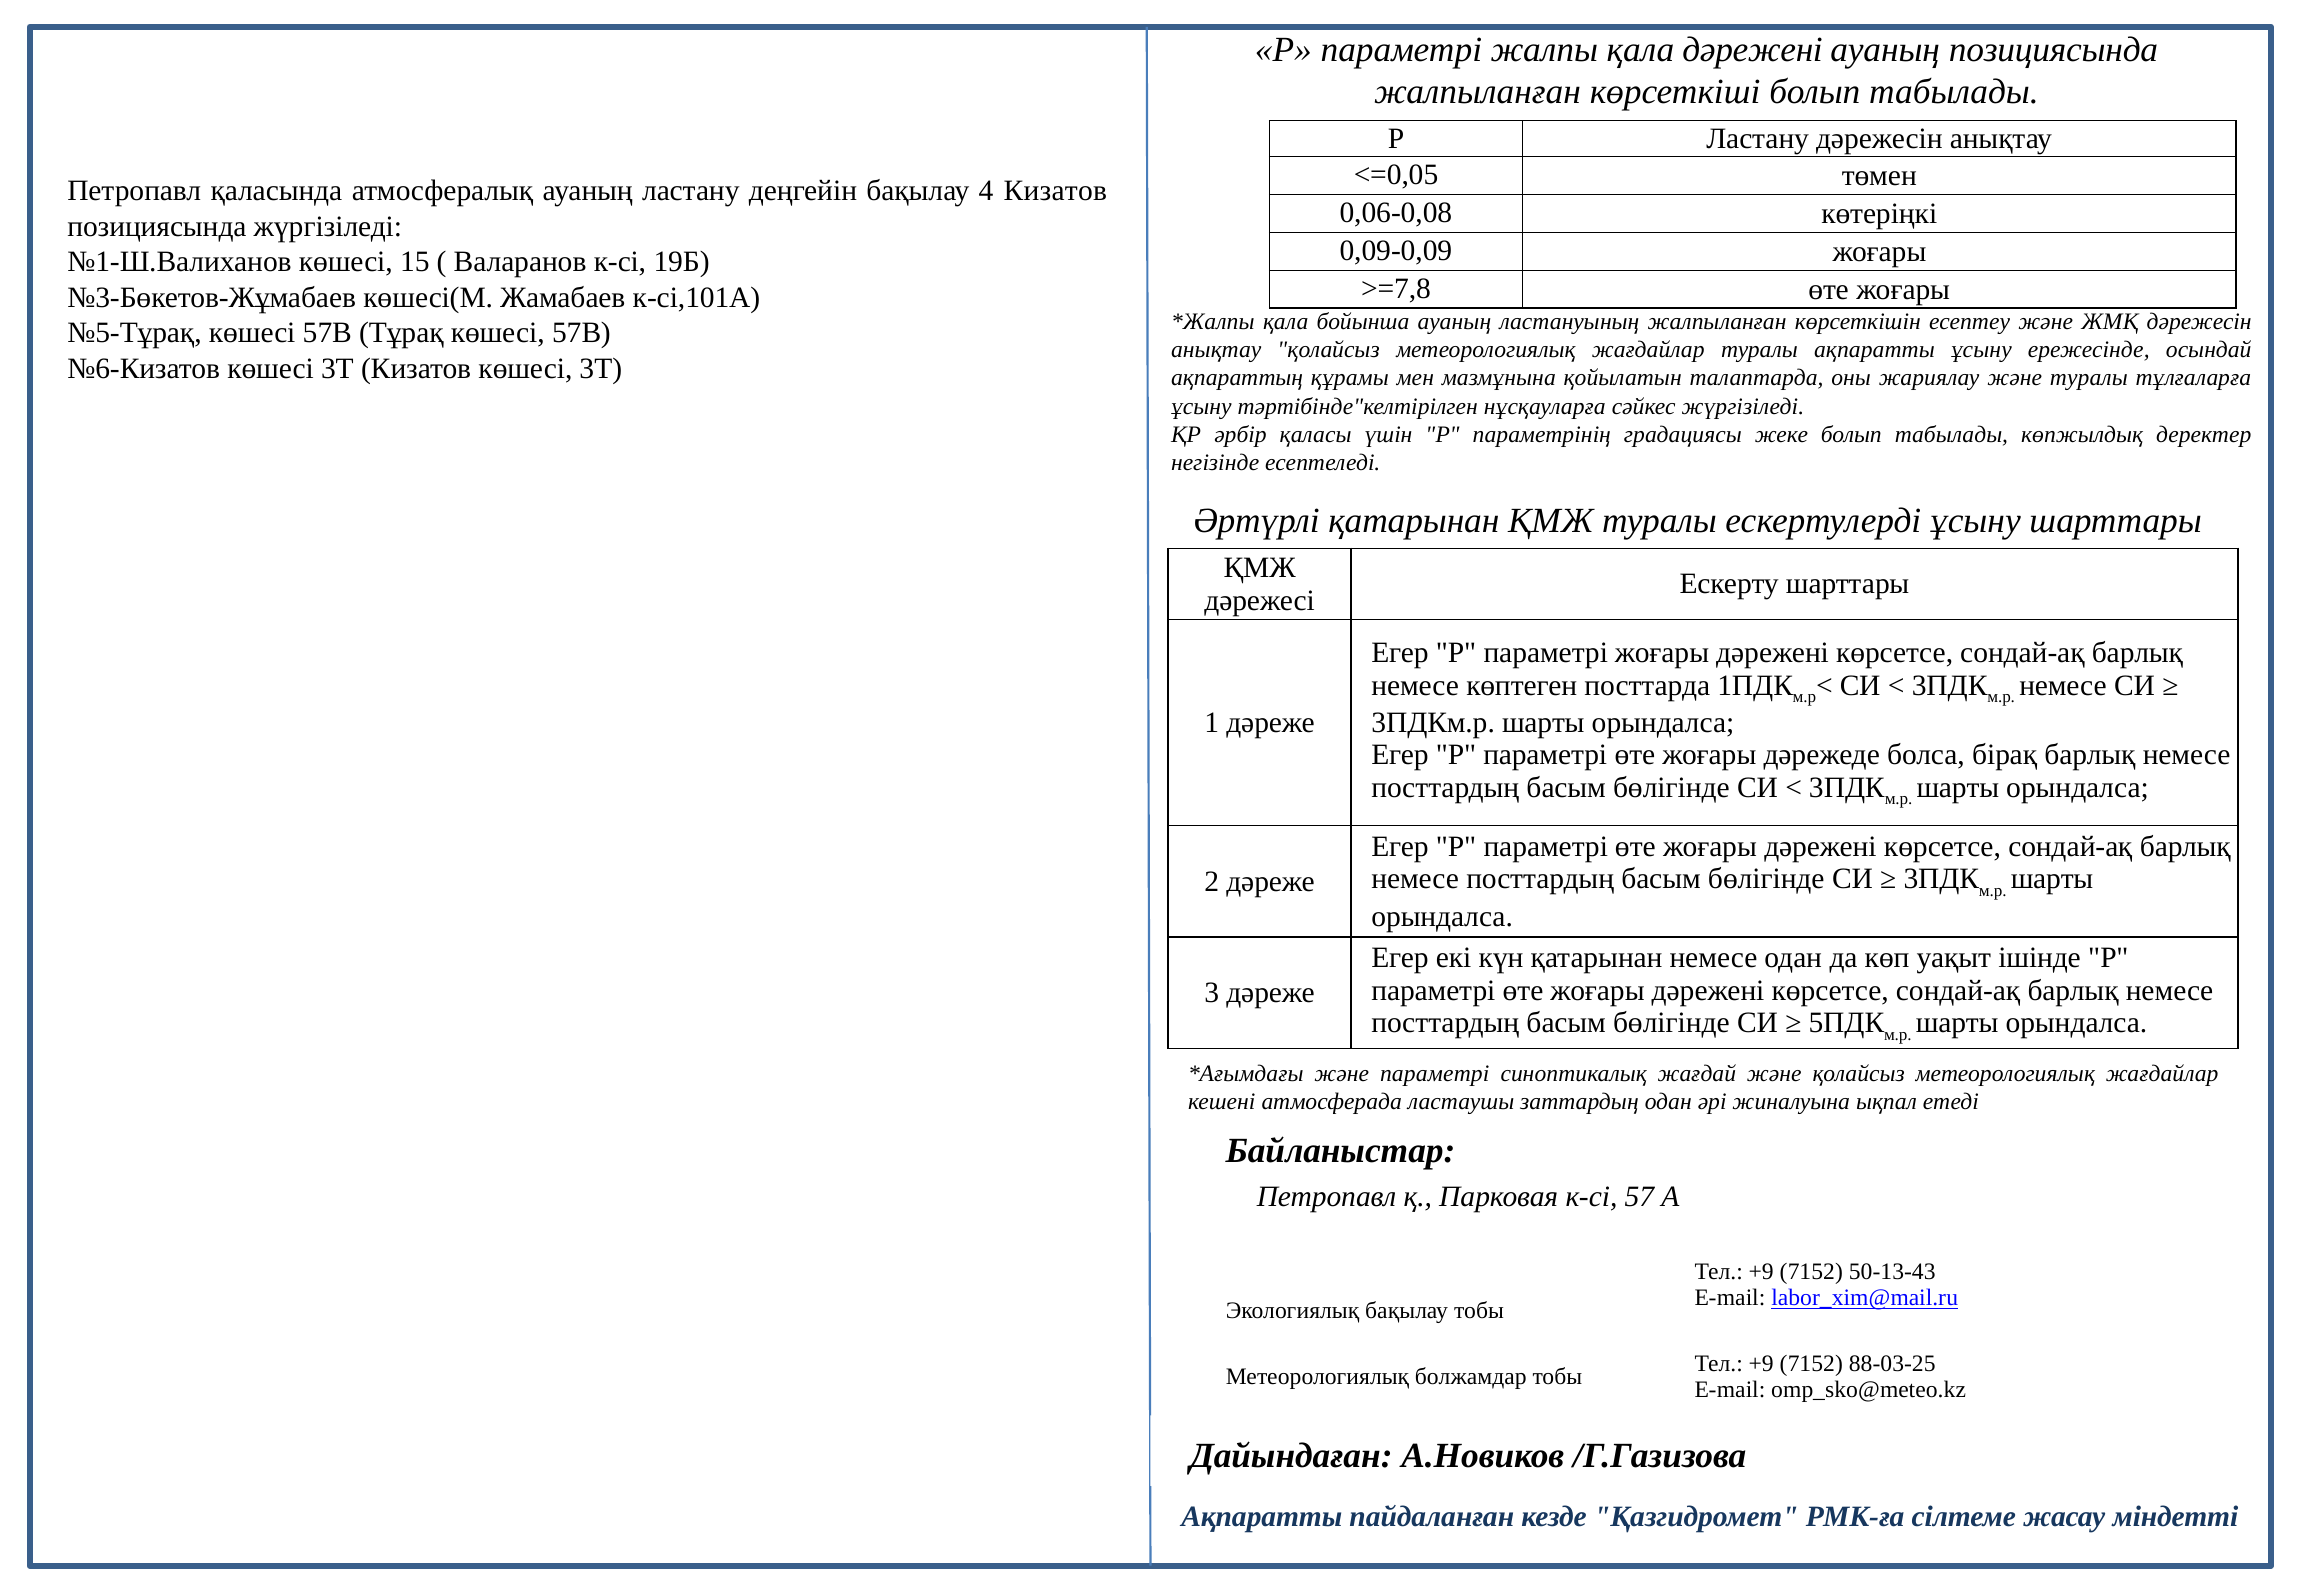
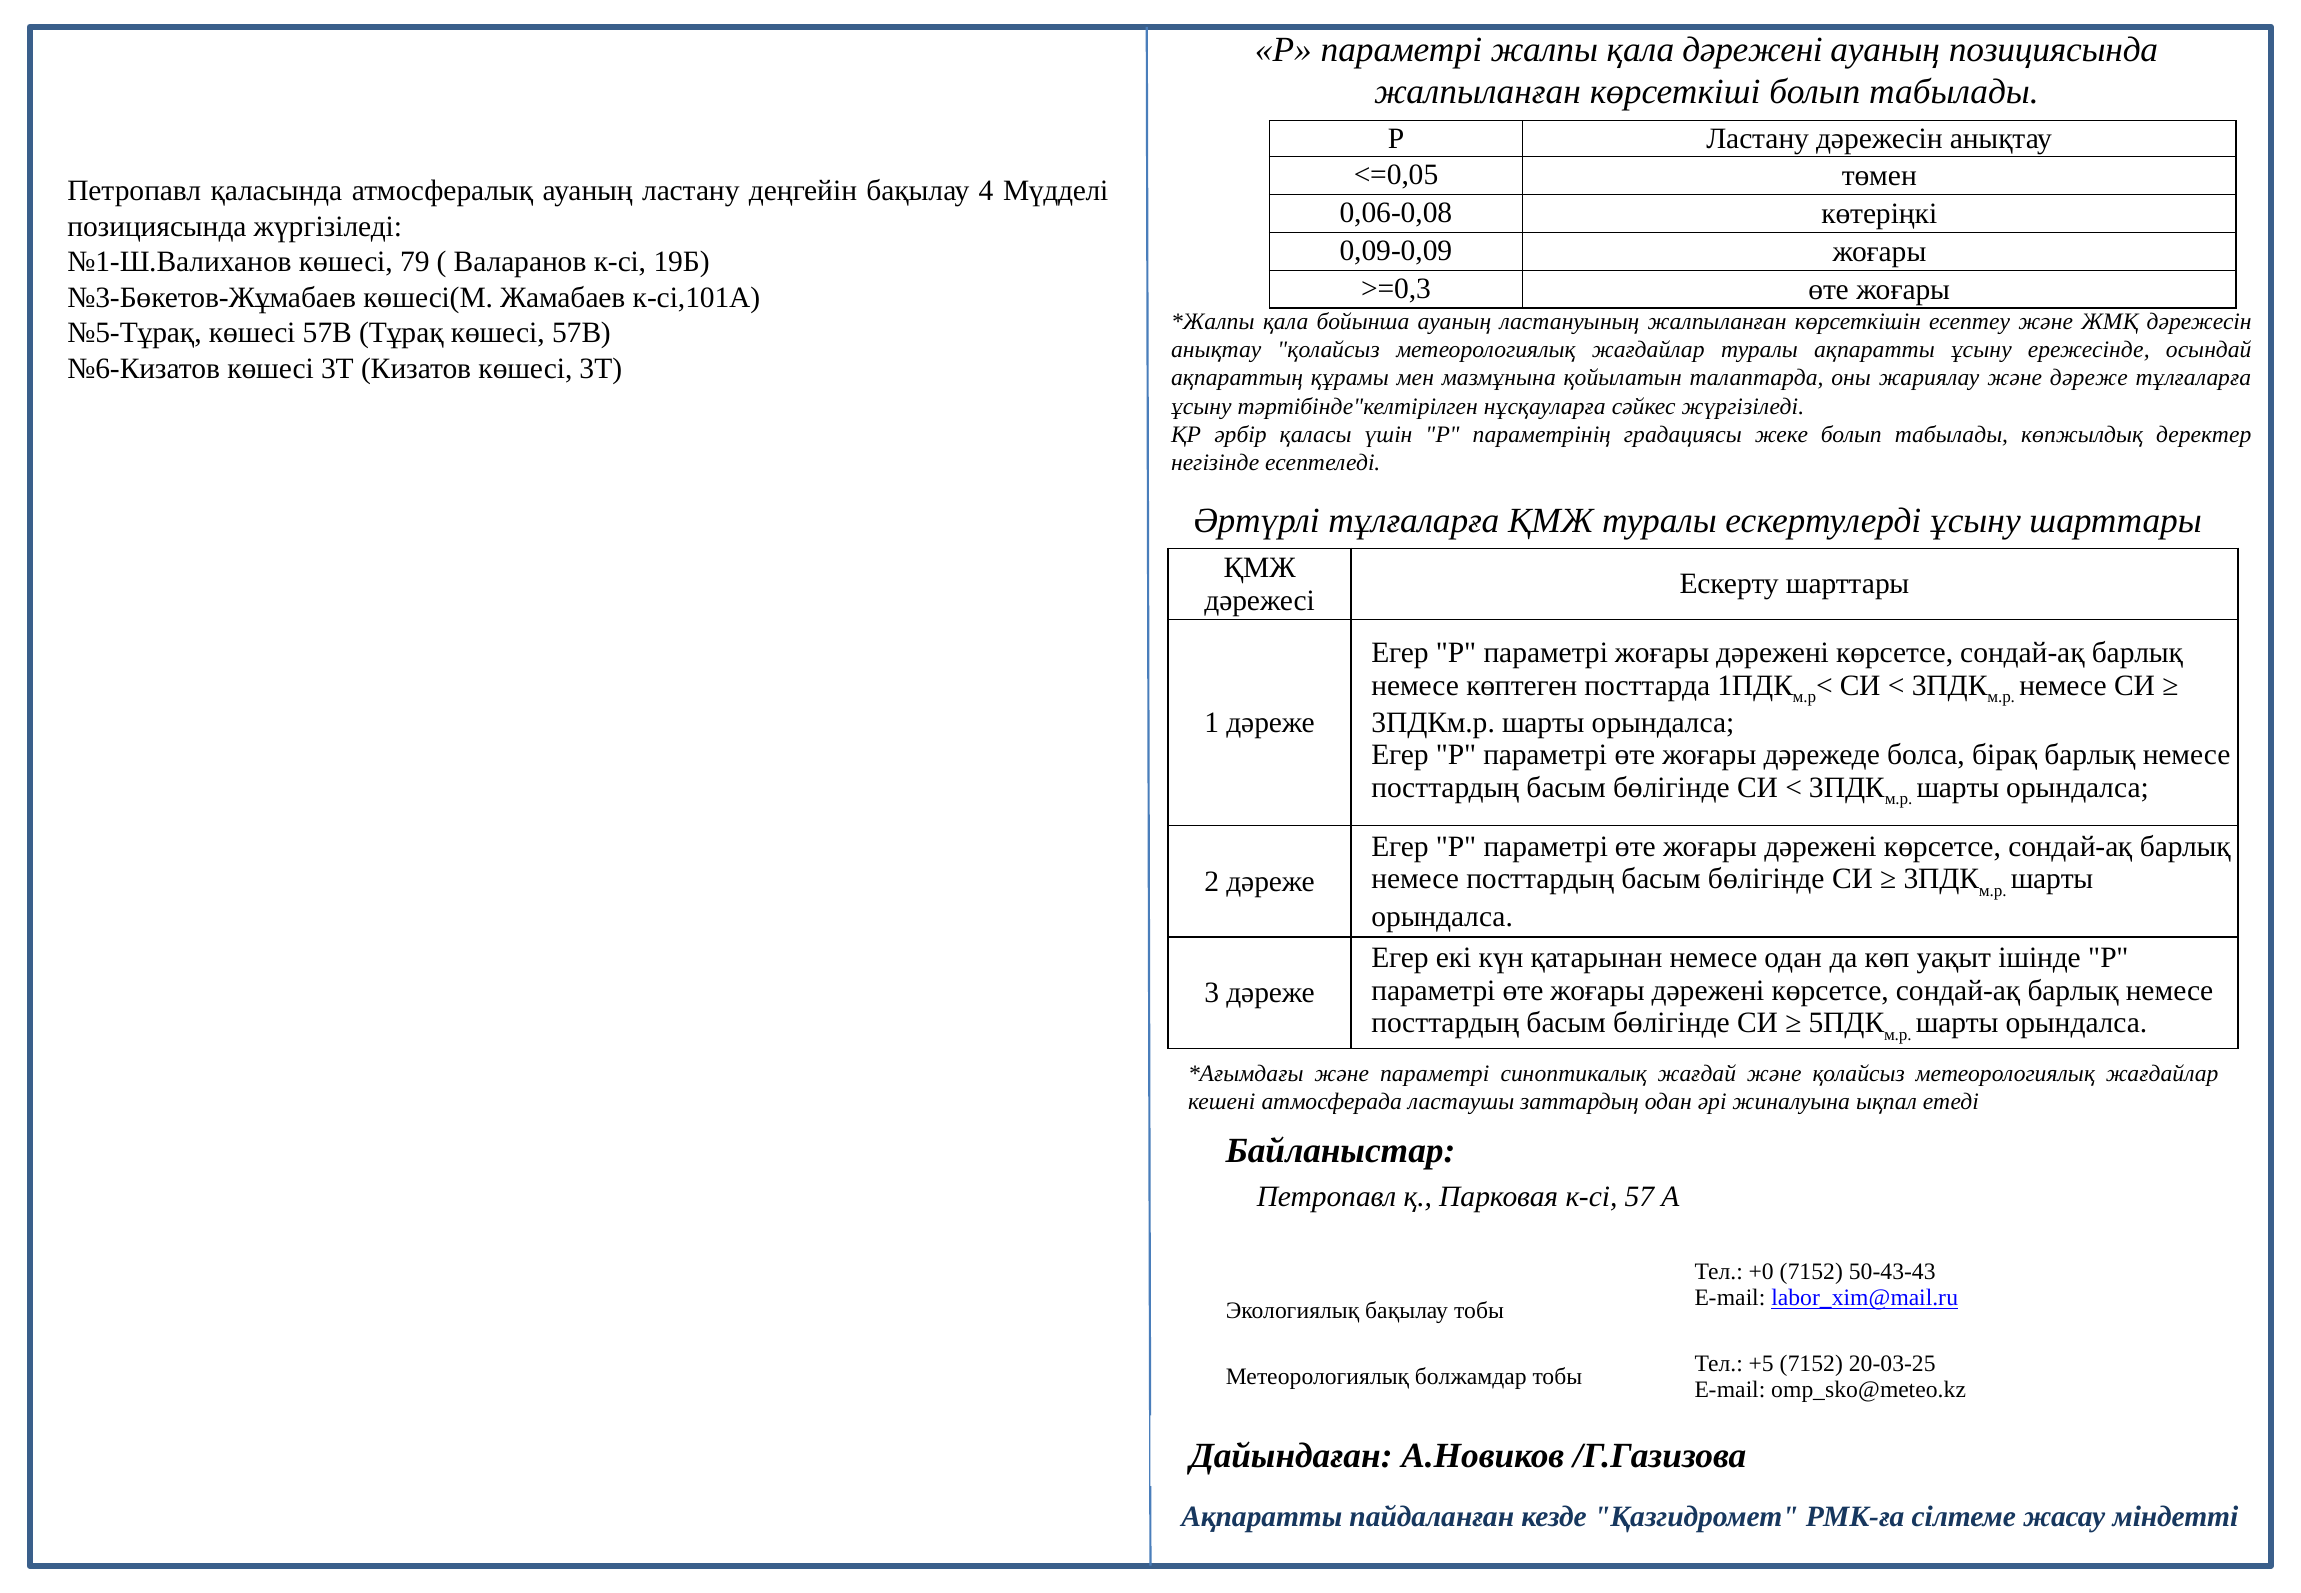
4 Кизатов: Кизатов -> Мүдделі
15: 15 -> 79
>=7,8: >=7,8 -> >=0,3
және туралы: туралы -> дәреже
Әртүрлі қатарынан: қатарынан -> тұлғаларға
+9 at (1761, 1272): +9 -> +0
50-13-43: 50-13-43 -> 50-43-43
+9 at (1761, 1364): +9 -> +5
88-03-25: 88-03-25 -> 20-03-25
